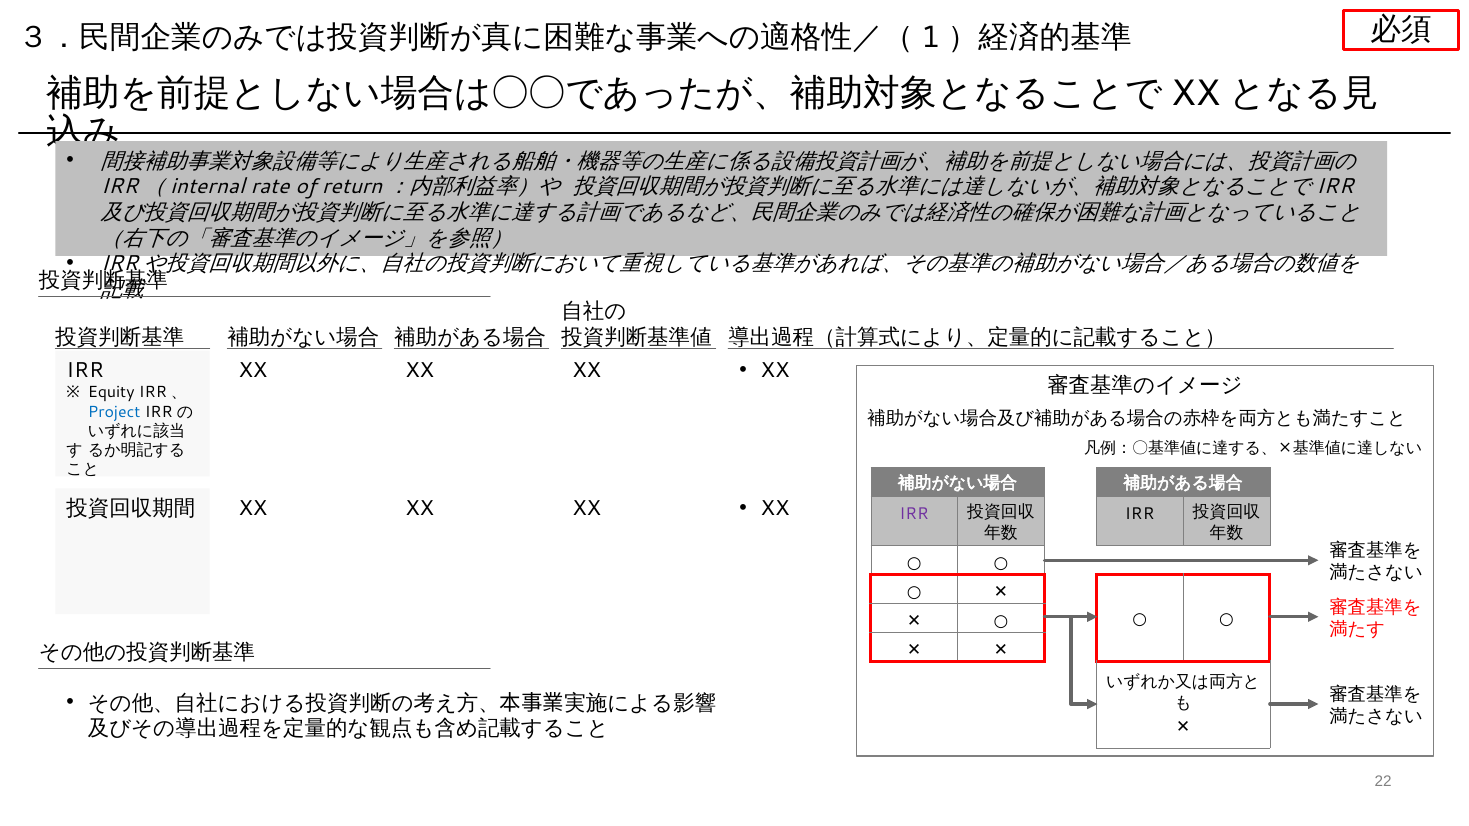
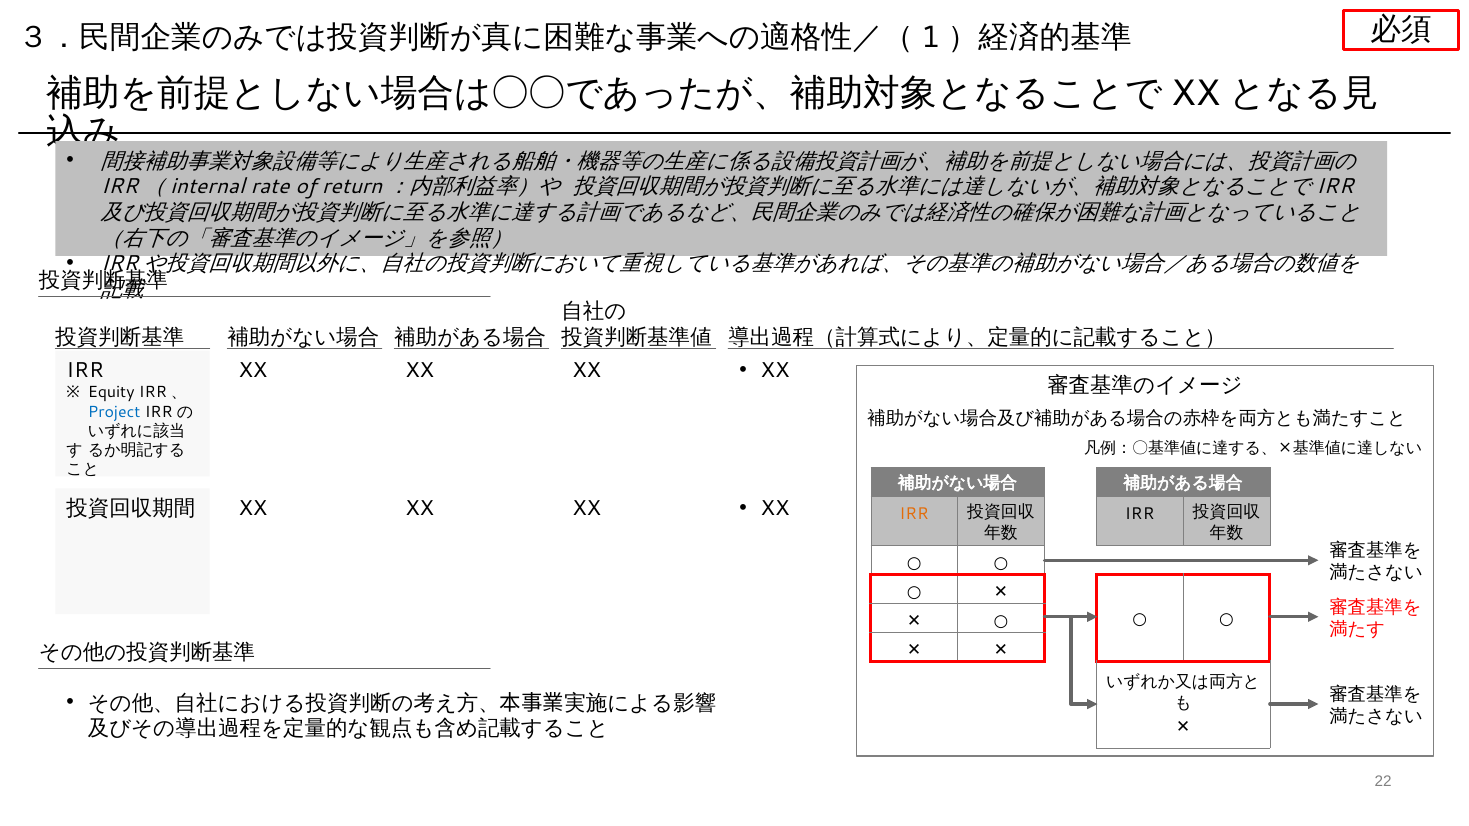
IRR at (914, 514) colour: purple -> orange
